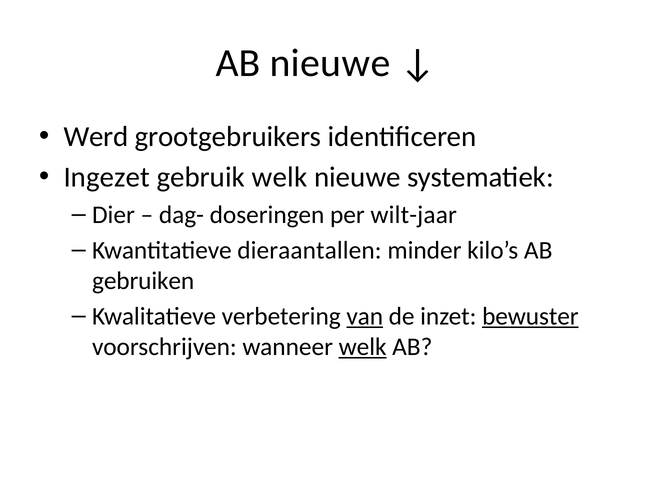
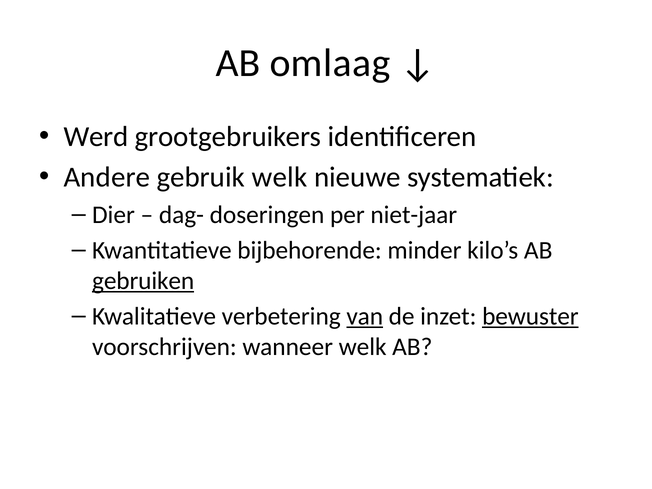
AB nieuwe: nieuwe -> omlaag
Ingezet: Ingezet -> Andere
wilt-jaar: wilt-jaar -> niet-jaar
dieraantallen: dieraantallen -> bijbehorende
gebruiken underline: none -> present
welk at (363, 347) underline: present -> none
